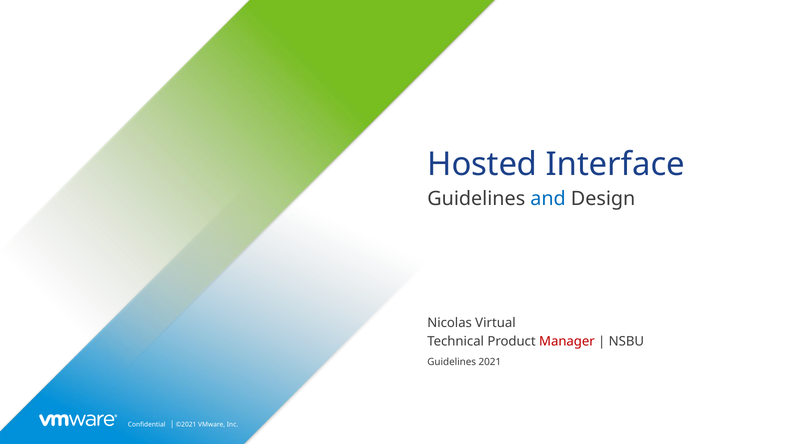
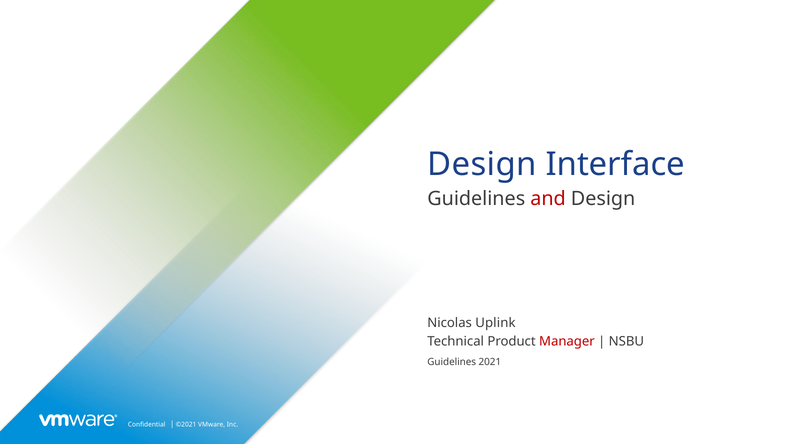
Hosted at (482, 165): Hosted -> Design
and colour: blue -> red
Virtual: Virtual -> Uplink
